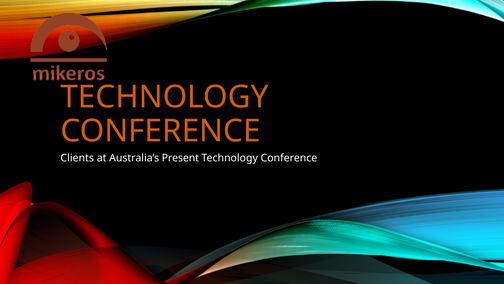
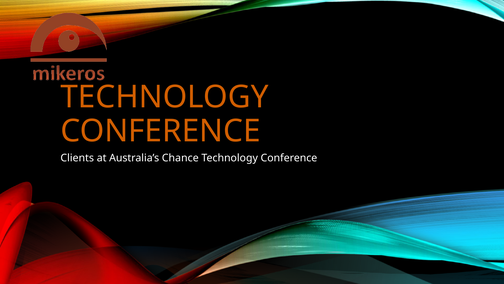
Present: Present -> Chance
